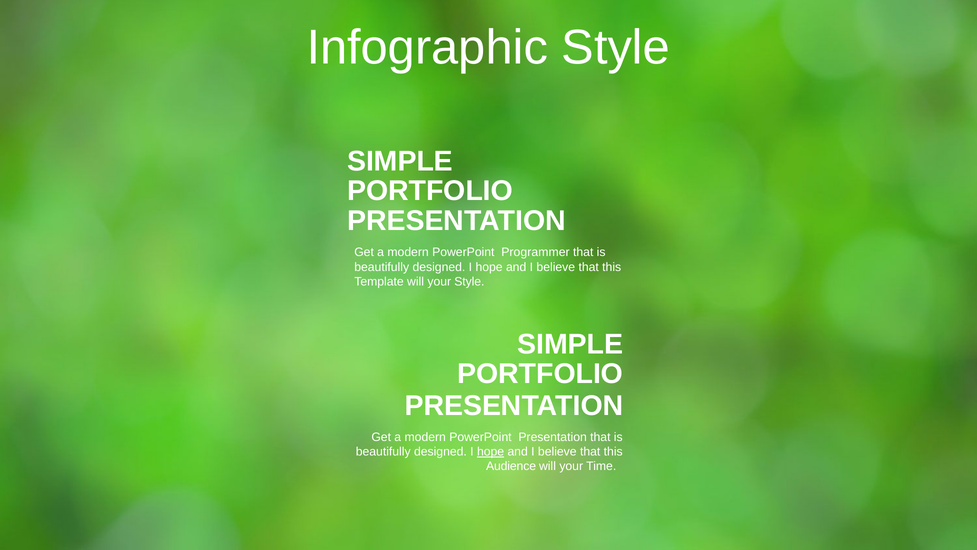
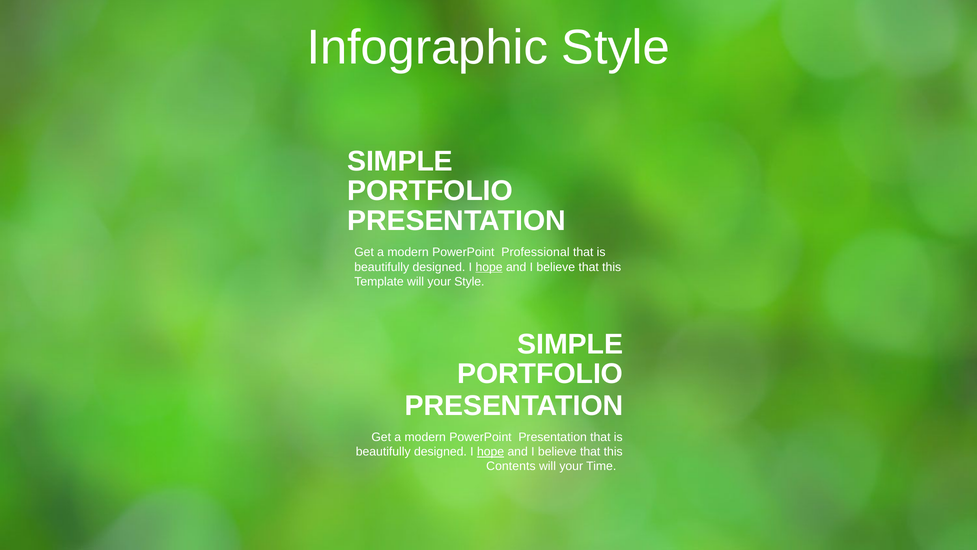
Programmer: Programmer -> Professional
hope at (489, 267) underline: none -> present
Audience: Audience -> Contents
